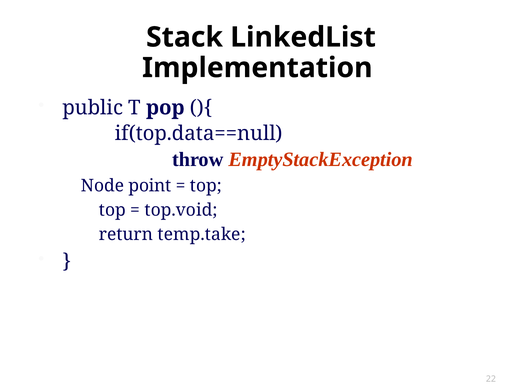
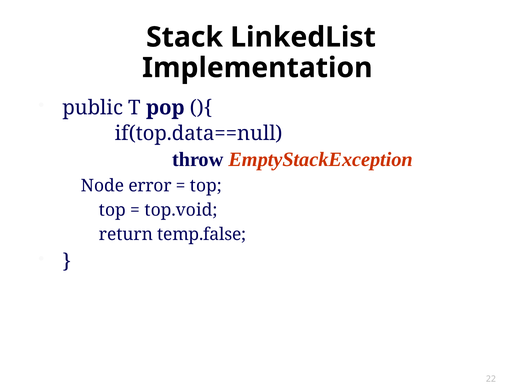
point: point -> error
temp.take: temp.take -> temp.false
